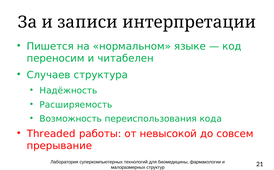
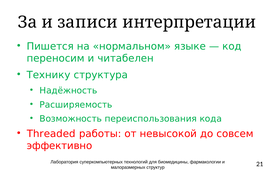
Случаев: Случаев -> Технику
прерывание: прерывание -> эффективно
